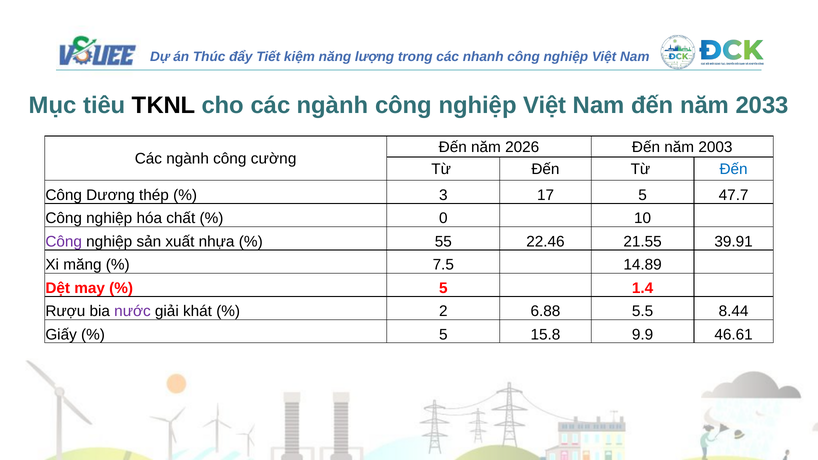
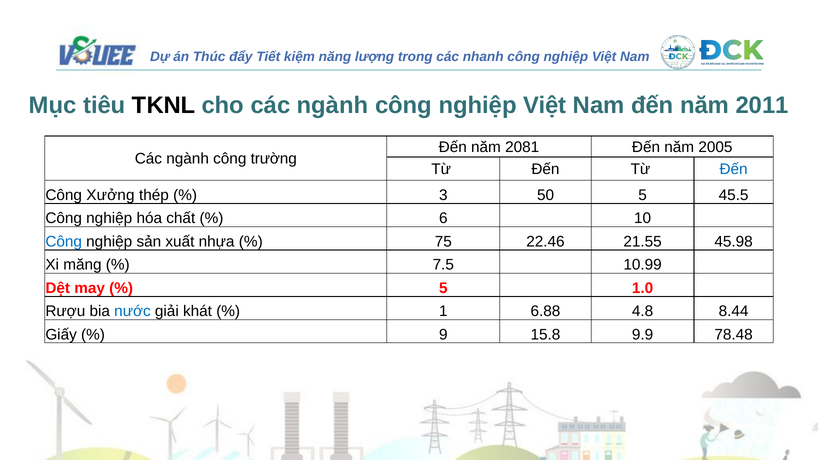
2033: 2033 -> 2011
2026: 2026 -> 2081
2003: 2003 -> 2005
cường: cường -> trường
Dương: Dương -> Xưởng
17: 17 -> 50
47.7: 47.7 -> 45.5
0: 0 -> 6
Công at (64, 242) colour: purple -> blue
55: 55 -> 75
39.91: 39.91 -> 45.98
14.89: 14.89 -> 10.99
1.4: 1.4 -> 1.0
nước colour: purple -> blue
2: 2 -> 1
5.5: 5.5 -> 4.8
5 at (443, 335): 5 -> 9
46.61: 46.61 -> 78.48
